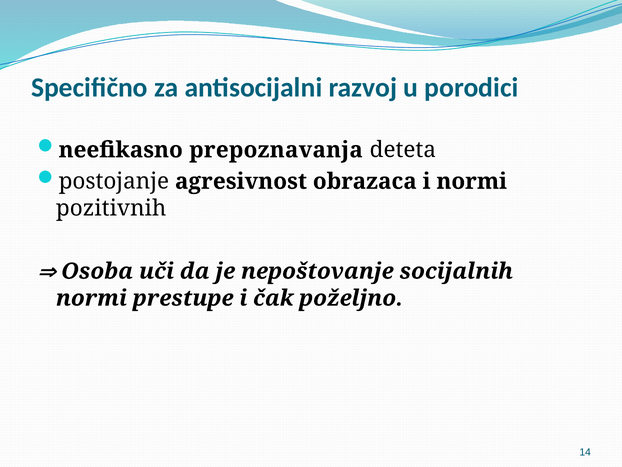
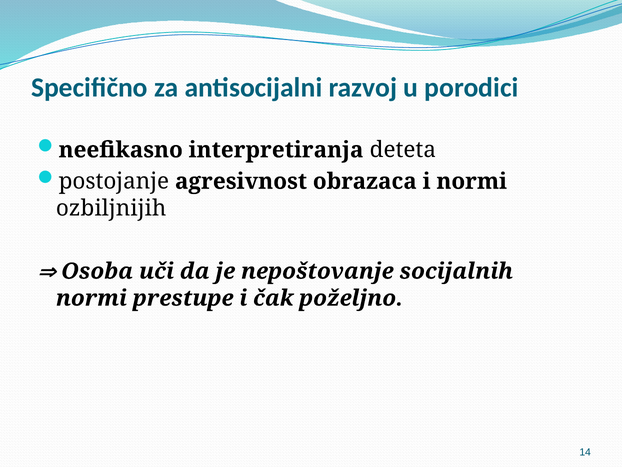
prepoznavanja: prepoznavanja -> interpretiranja
pozitivnih: pozitivnih -> ozbiljnijih
